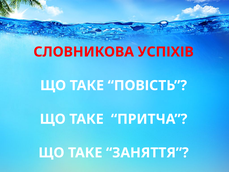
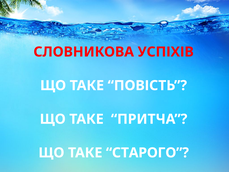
ЗАНЯТТЯ: ЗАНЯТТЯ -> СТАРОГО
